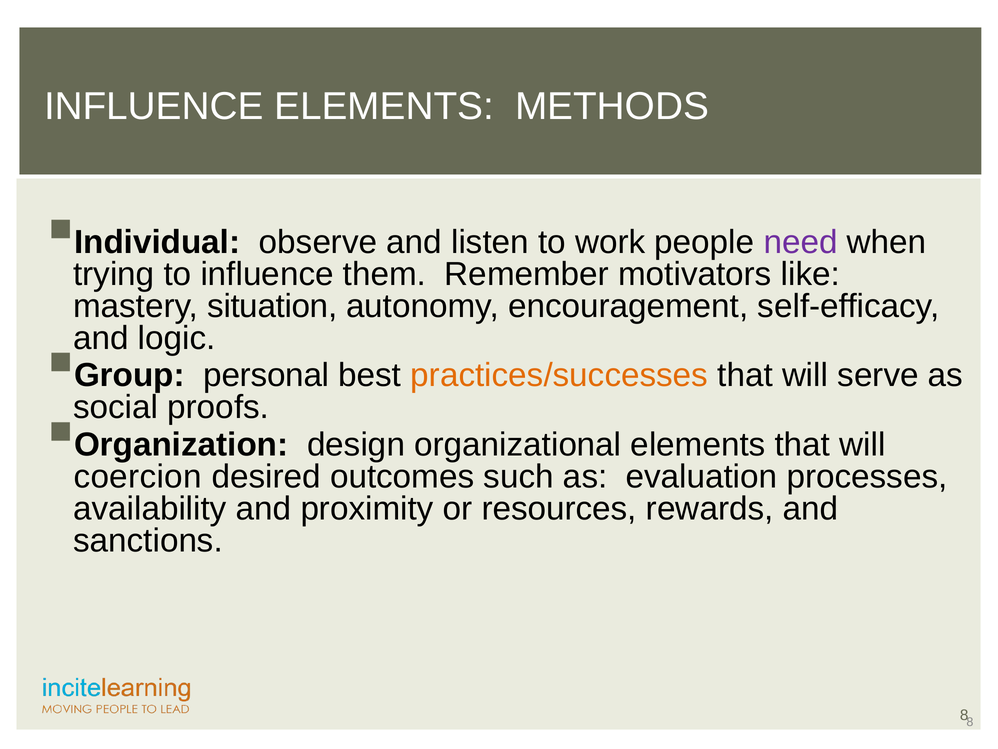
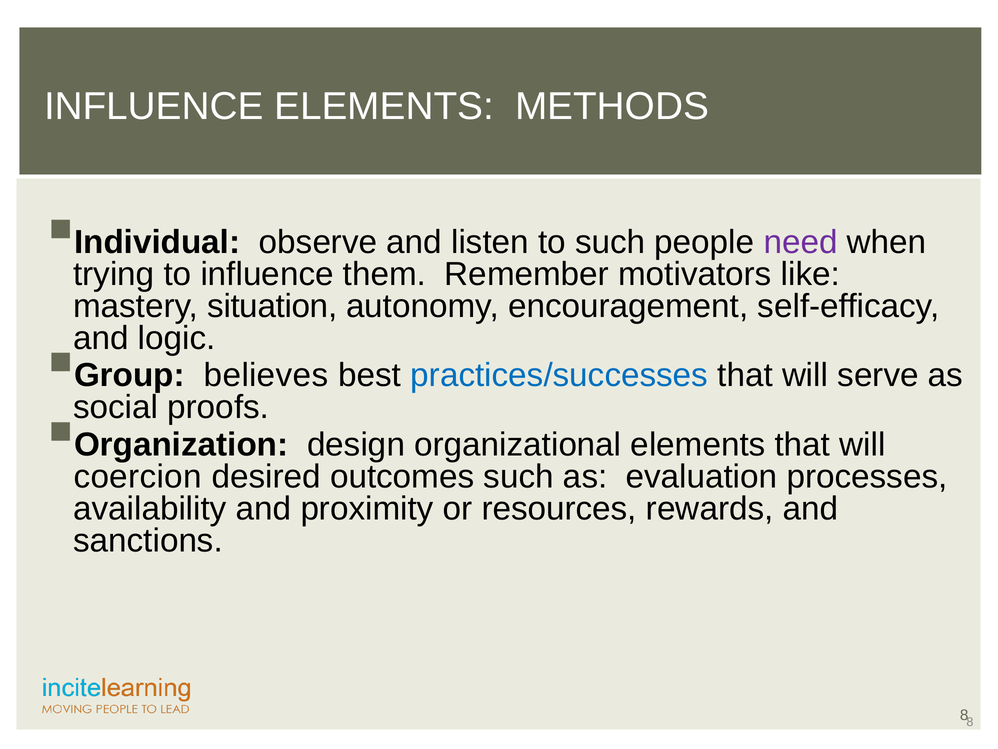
to work: work -> such
personal: personal -> believes
practices/successes colour: orange -> blue
